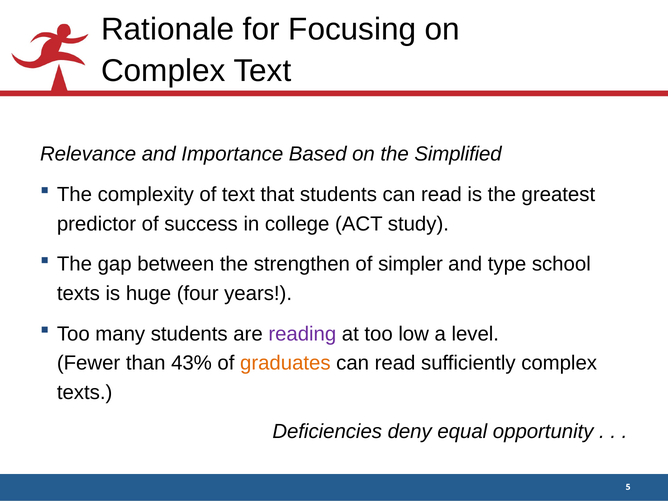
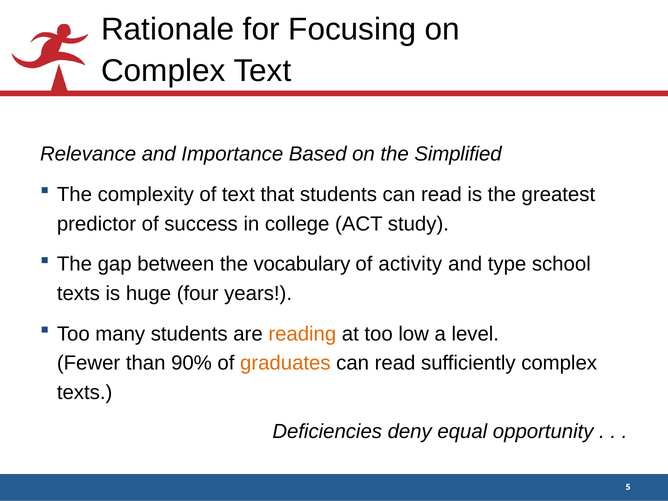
strengthen: strengthen -> vocabulary
simpler: simpler -> activity
reading colour: purple -> orange
43%: 43% -> 90%
